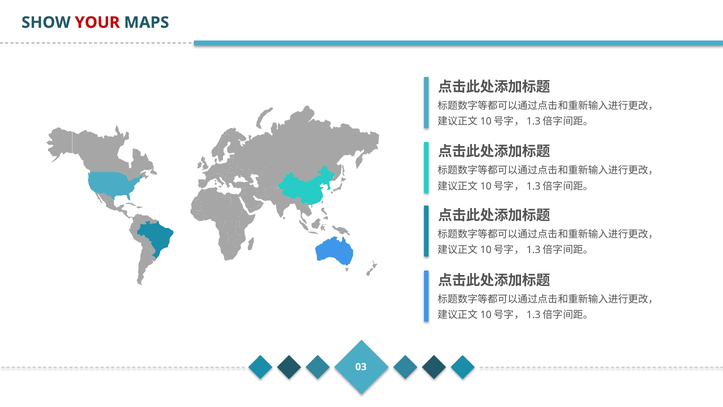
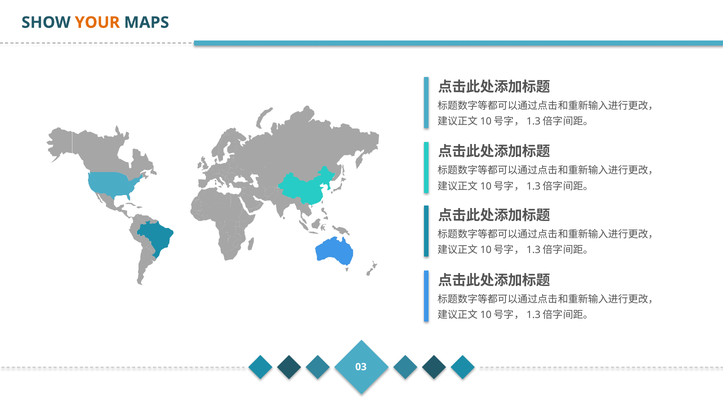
YOUR colour: red -> orange
